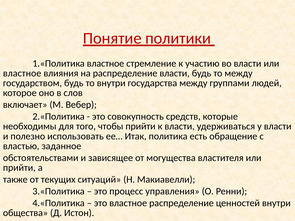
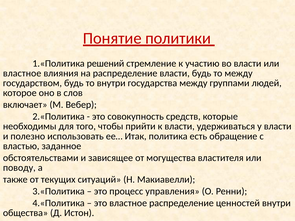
1.«Политика властное: властное -> решений
прийти at (19, 168): прийти -> поводу
